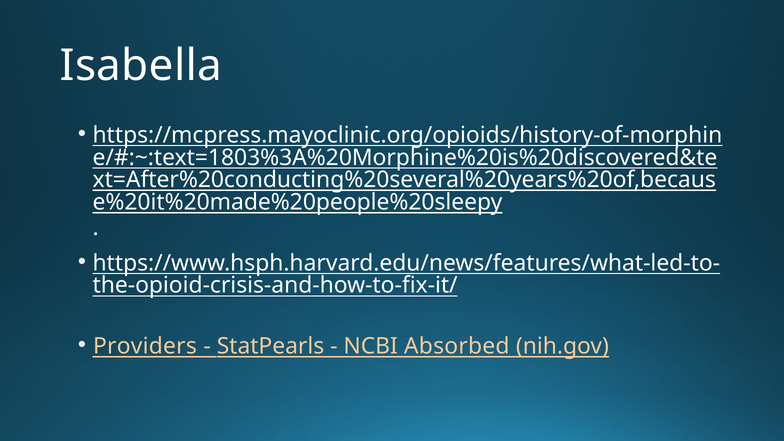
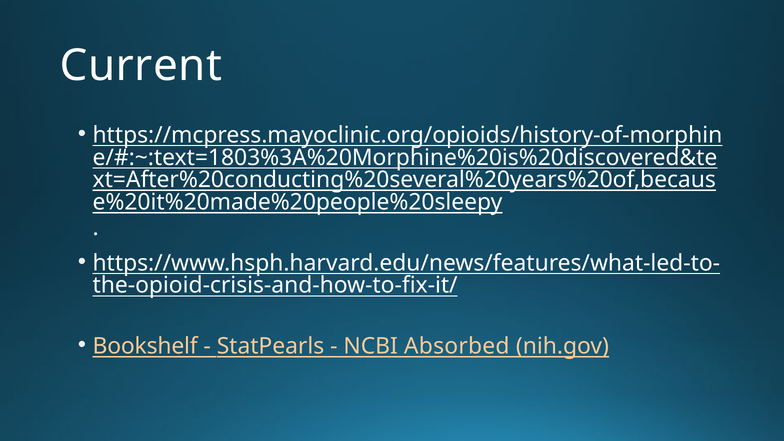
Isabella: Isabella -> Current
Providers: Providers -> Bookshelf
